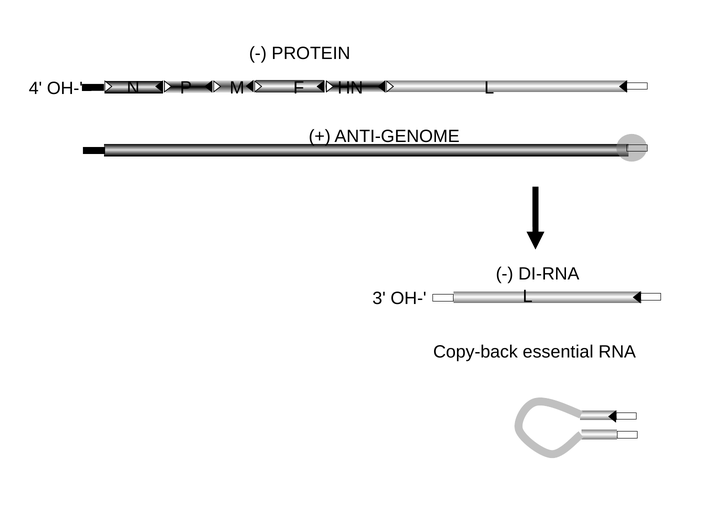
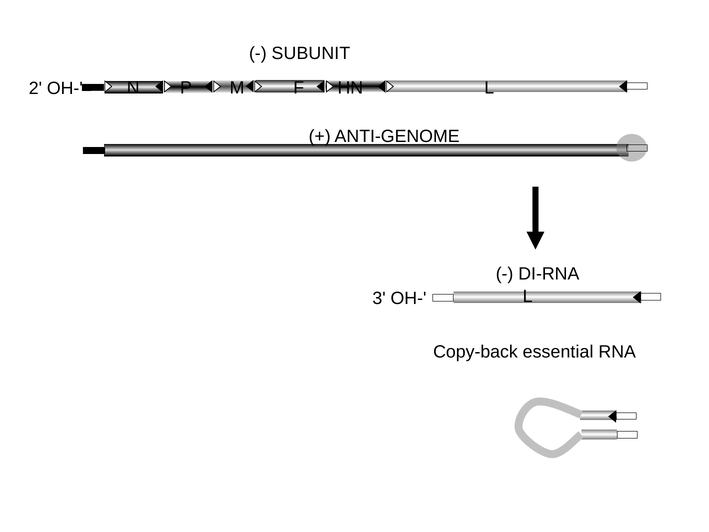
PROTEIN: PROTEIN -> SUBUNIT
4: 4 -> 2
